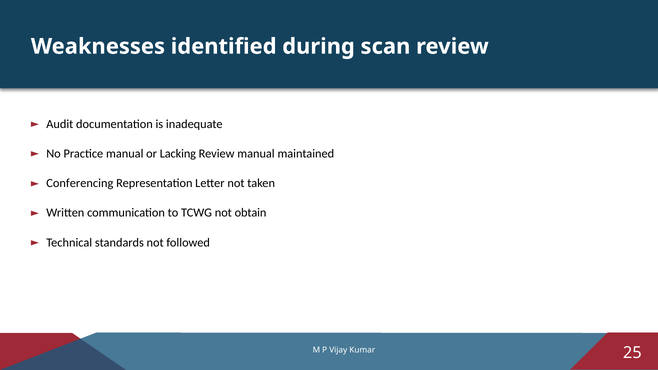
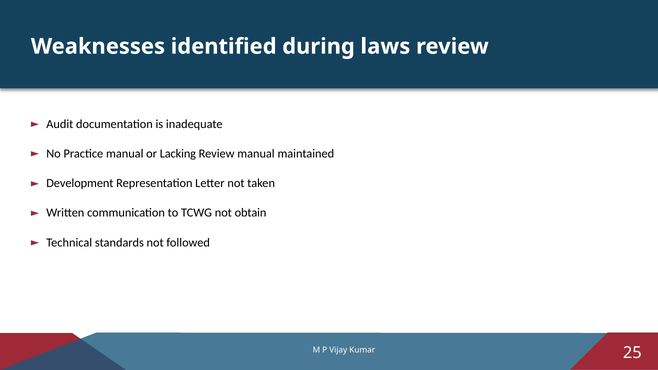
scan: scan -> laws
Conferencing: Conferencing -> Development
